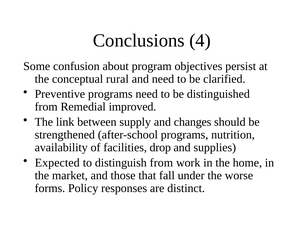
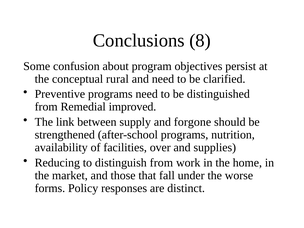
4: 4 -> 8
changes: changes -> forgone
drop: drop -> over
Expected: Expected -> Reducing
